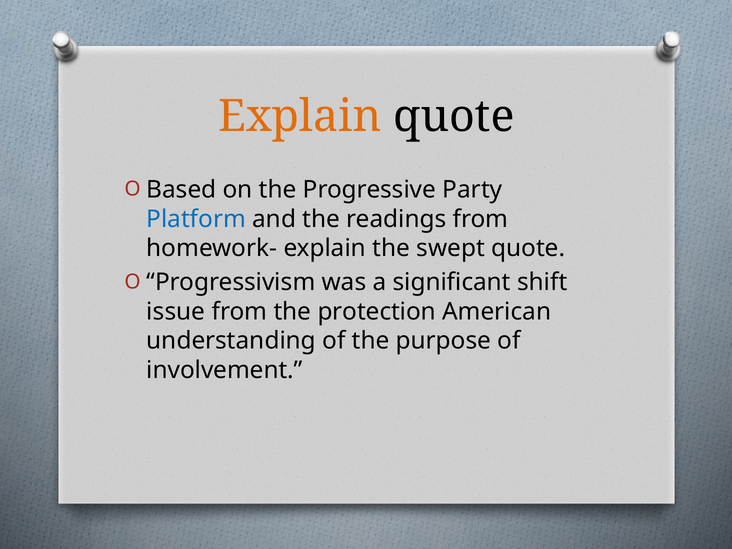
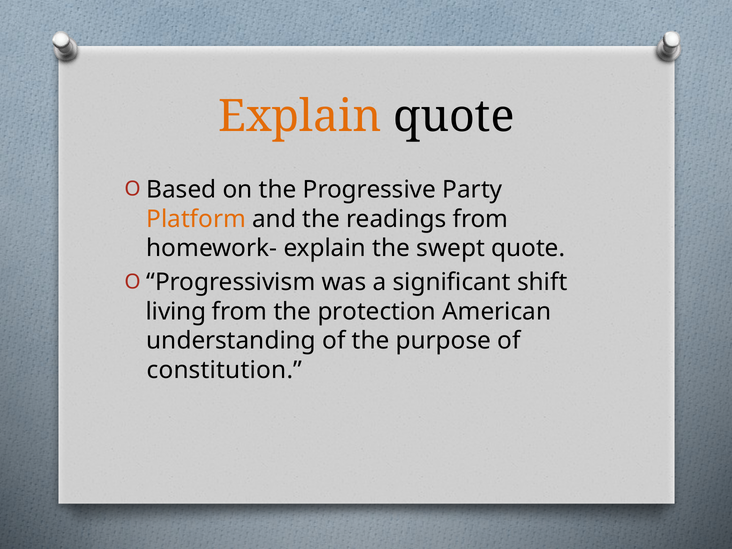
Platform colour: blue -> orange
issue: issue -> living
involvement: involvement -> constitution
